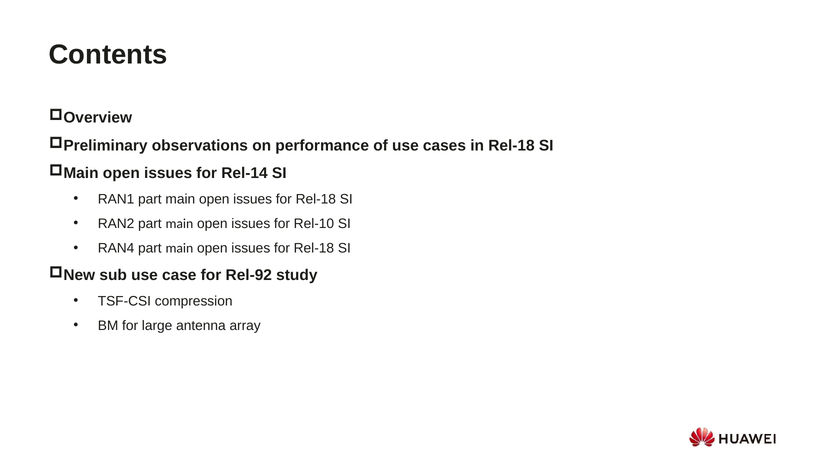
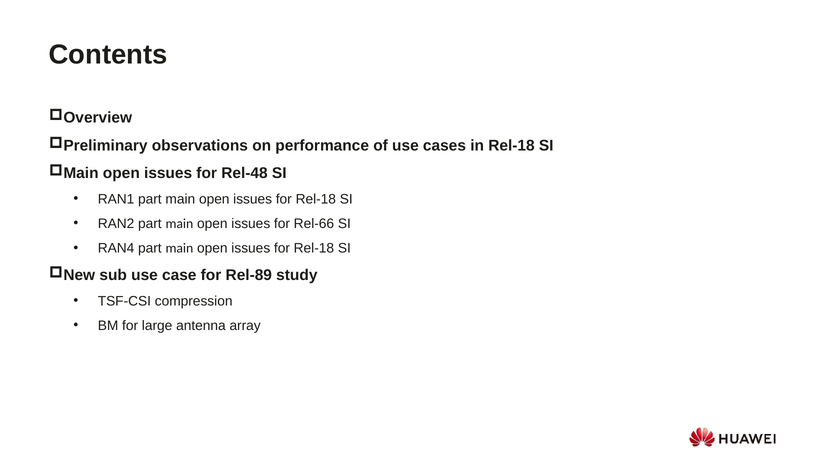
Rel-14: Rel-14 -> Rel-48
Rel-10: Rel-10 -> Rel-66
Rel-92: Rel-92 -> Rel-89
